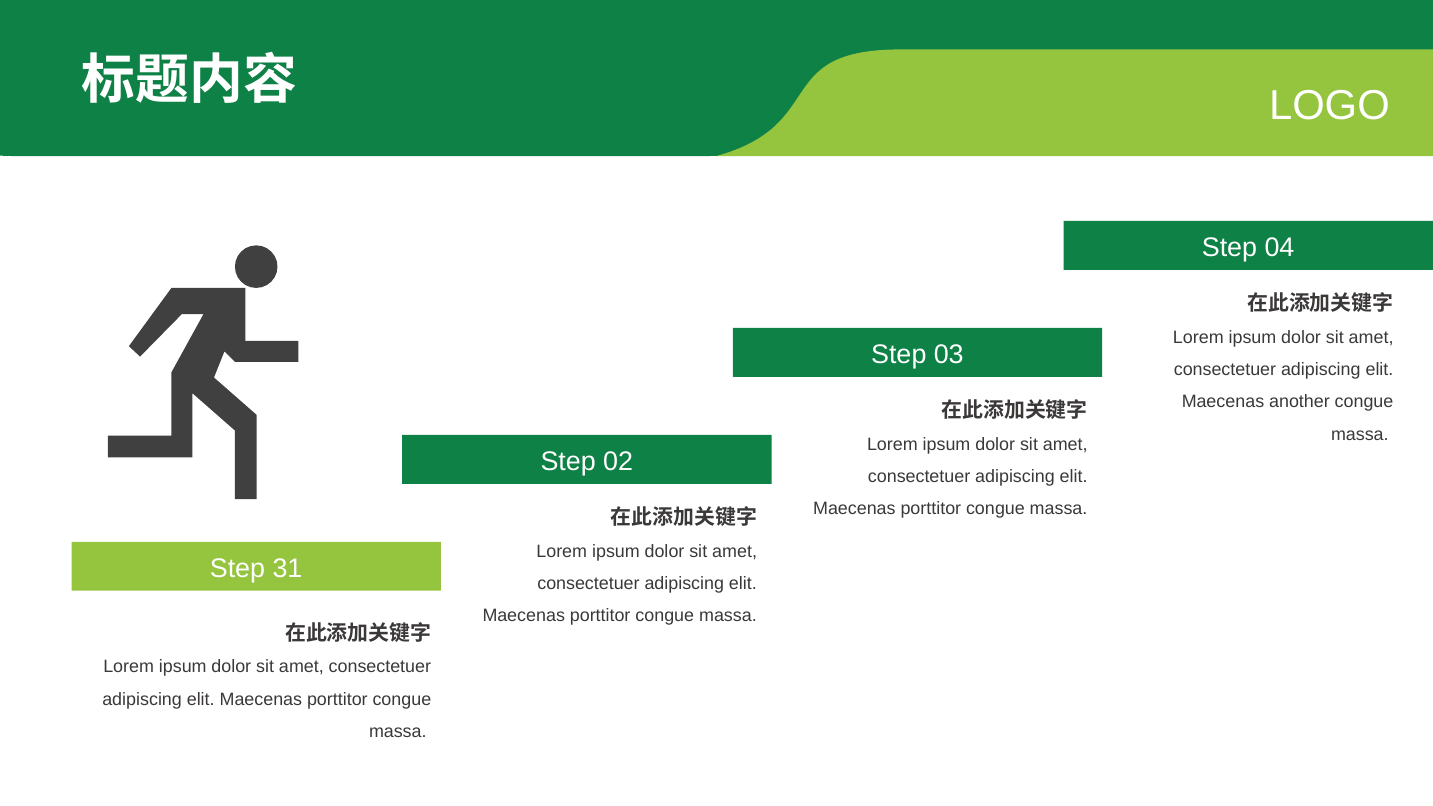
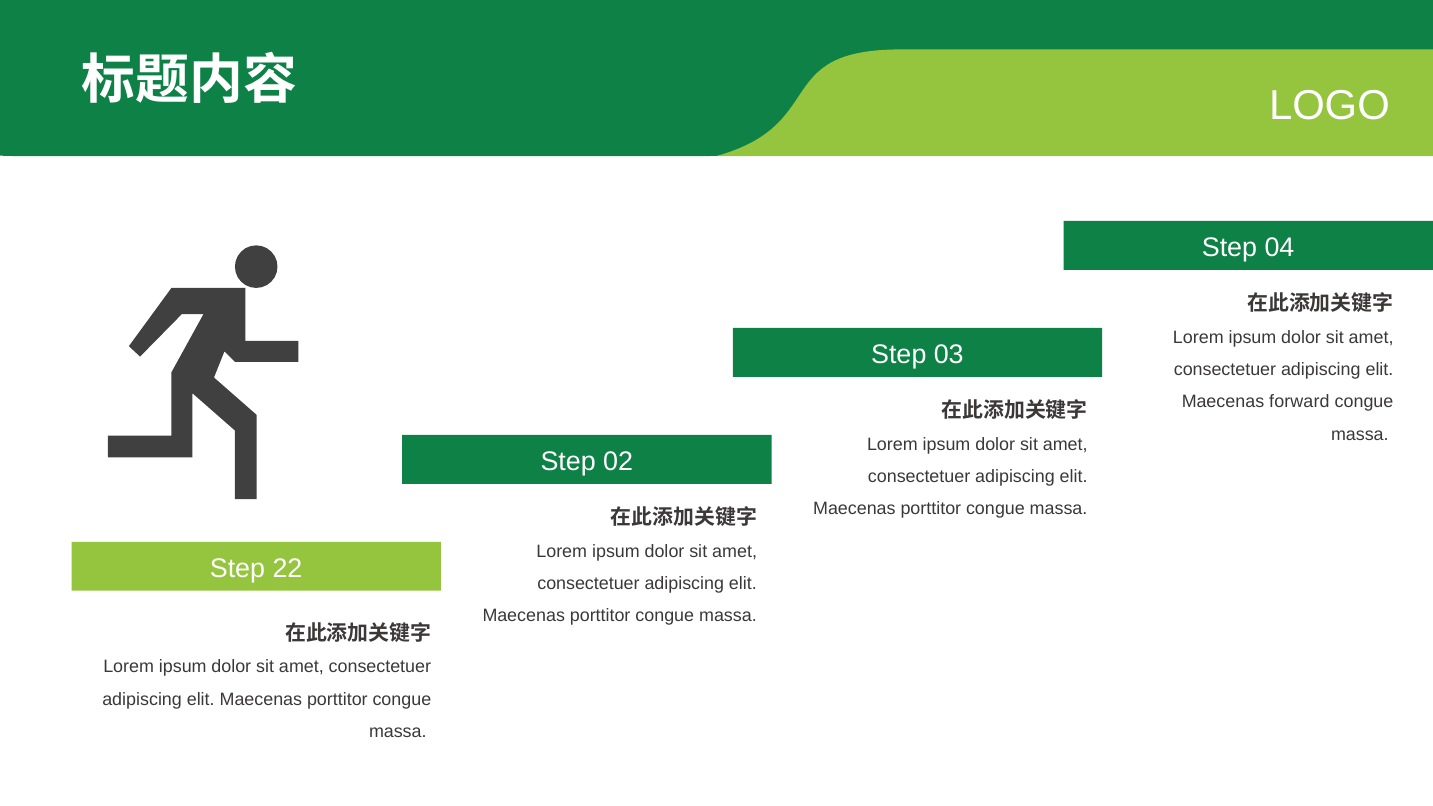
another: another -> forward
31: 31 -> 22
